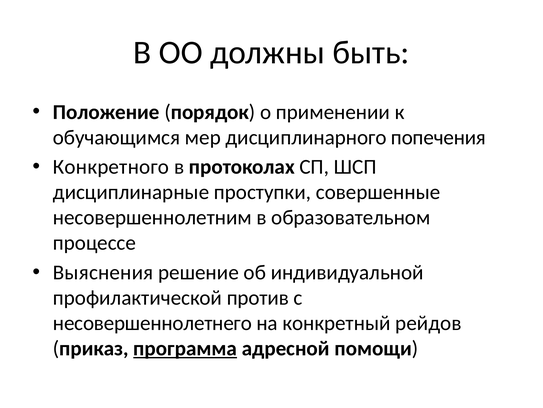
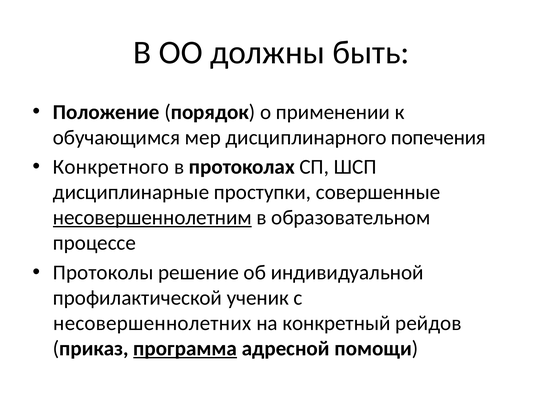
несовершеннолетним underline: none -> present
Выяснения: Выяснения -> Протоколы
против: против -> ученик
несовершеннолетнего: несовершеннолетнего -> несовершеннолетних
